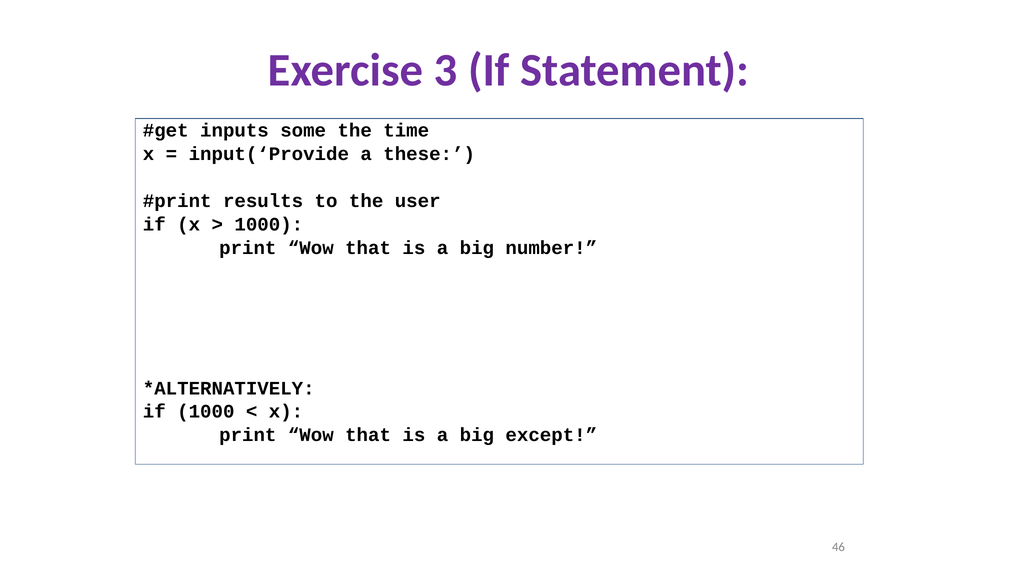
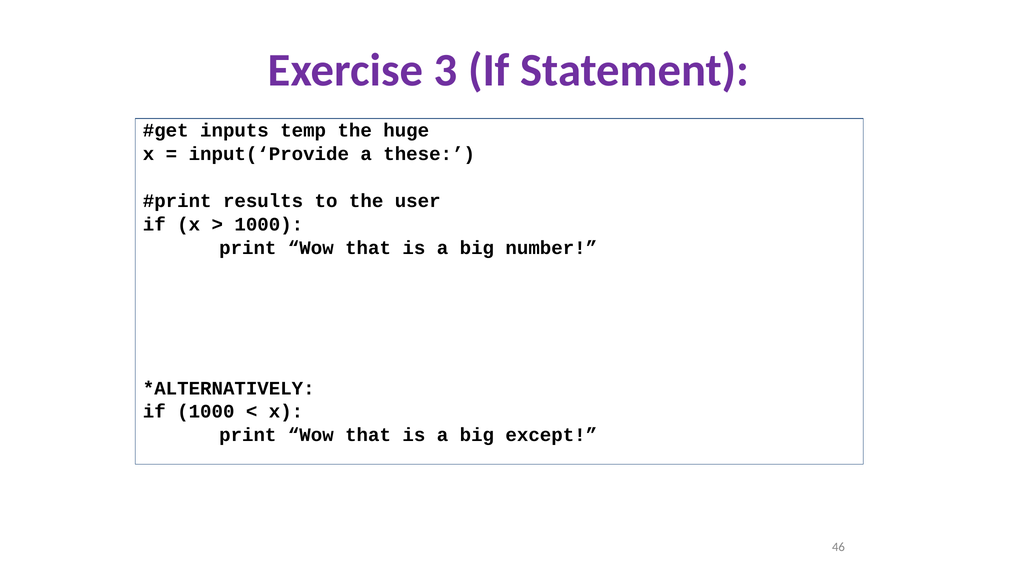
some: some -> temp
time: time -> huge
